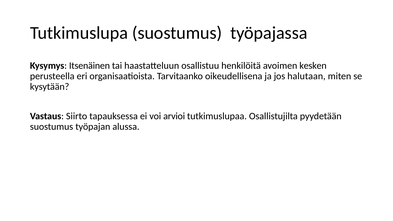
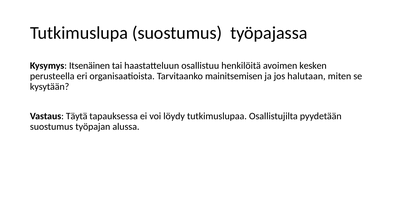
oikeudellisena: oikeudellisena -> mainitsemisen
Siirto: Siirto -> Täytä
arvioi: arvioi -> löydy
